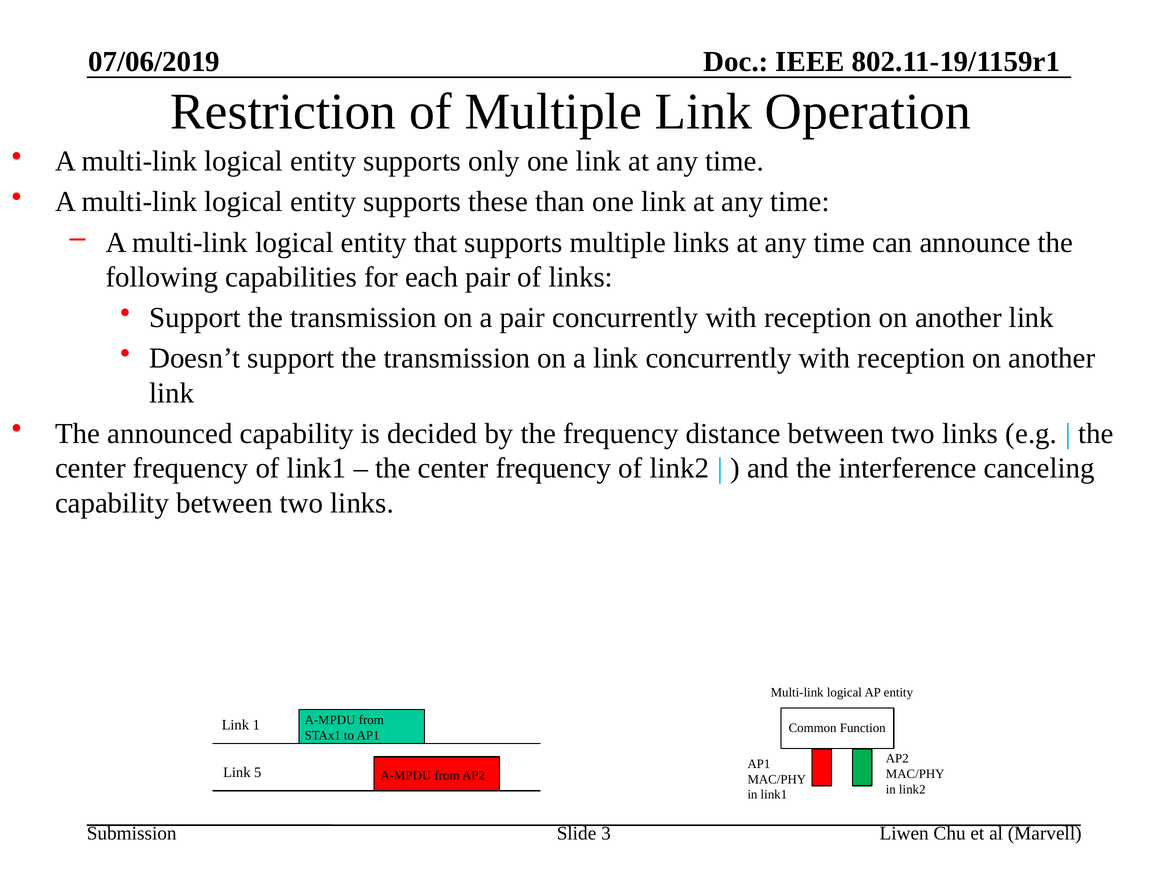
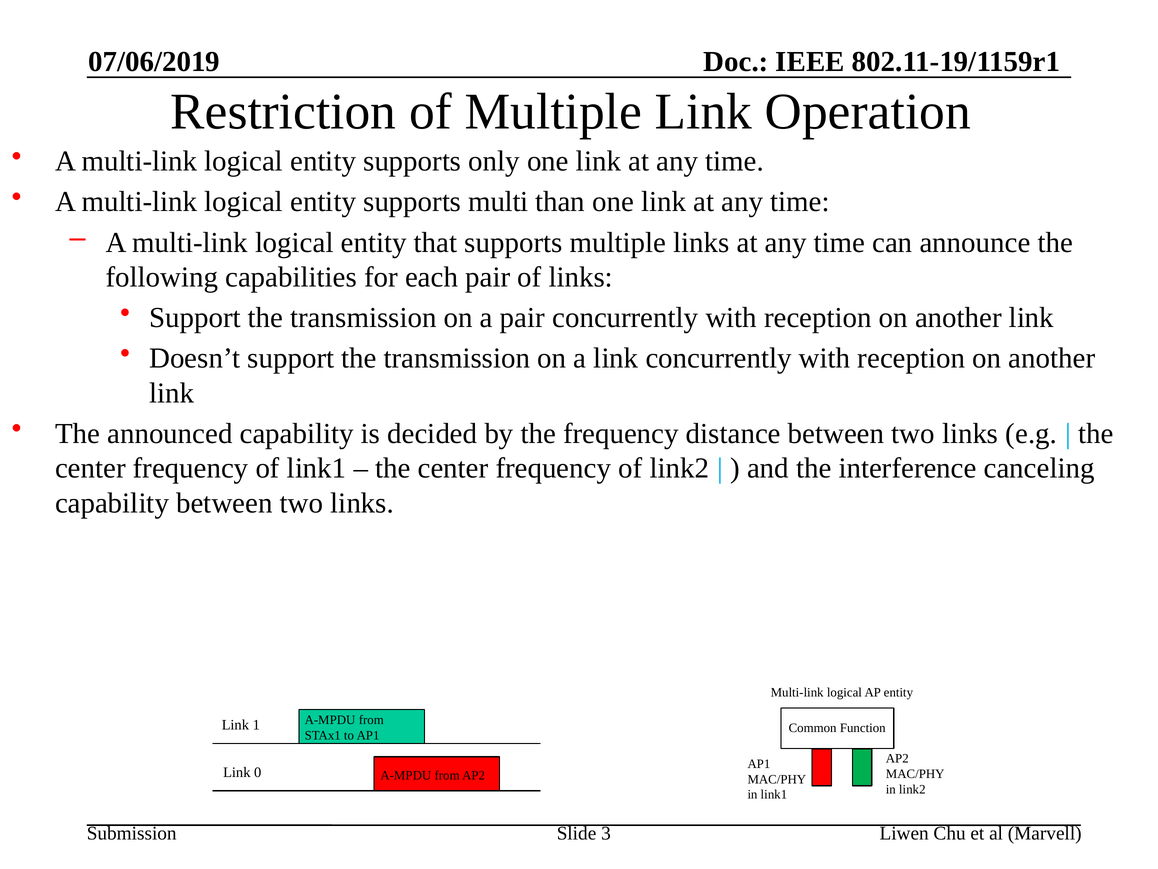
these: these -> multi
5: 5 -> 0
